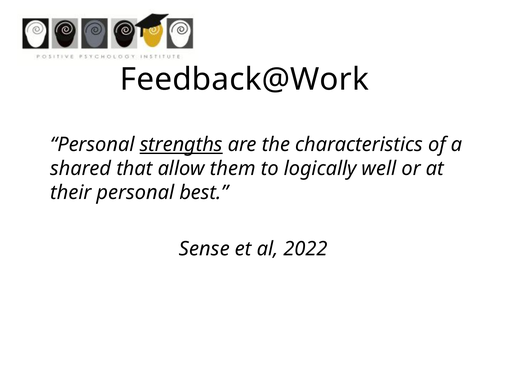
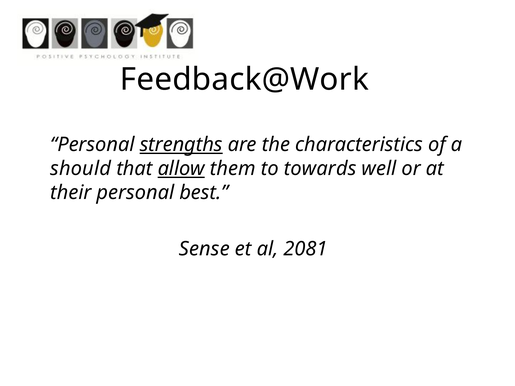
shared: shared -> should
allow underline: none -> present
logically: logically -> towards
2022: 2022 -> 2081
